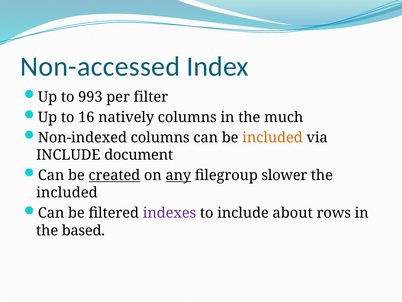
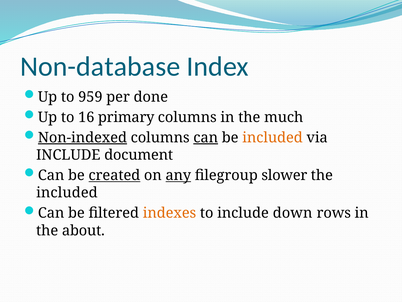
Non-accessed: Non-accessed -> Non-database
993: 993 -> 959
filter: filter -> done
natively: natively -> primary
Non-indexed underline: none -> present
can at (206, 137) underline: none -> present
indexes colour: purple -> orange
about: about -> down
based: based -> about
